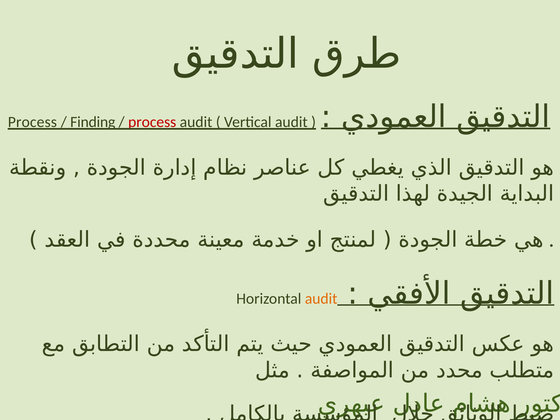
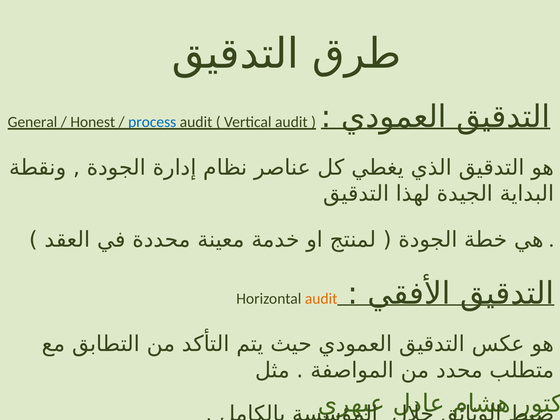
Process at (32, 122): Process -> General
Finding: Finding -> Honest
process at (152, 122) colour: red -> blue
